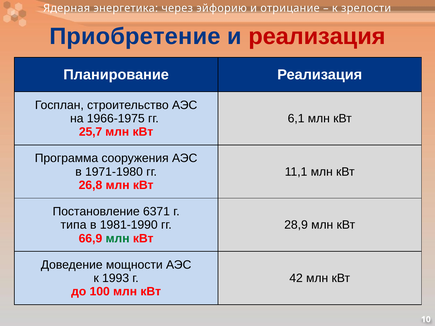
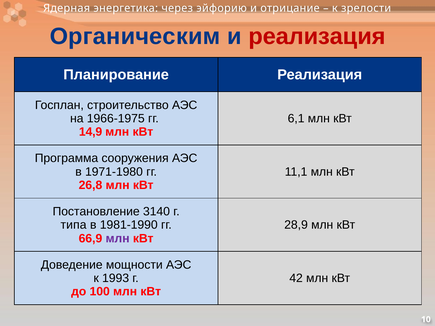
Приобретение: Приобретение -> Органическим
25,7: 25,7 -> 14,9
6371: 6371 -> 3140
млн at (118, 239) colour: green -> purple
